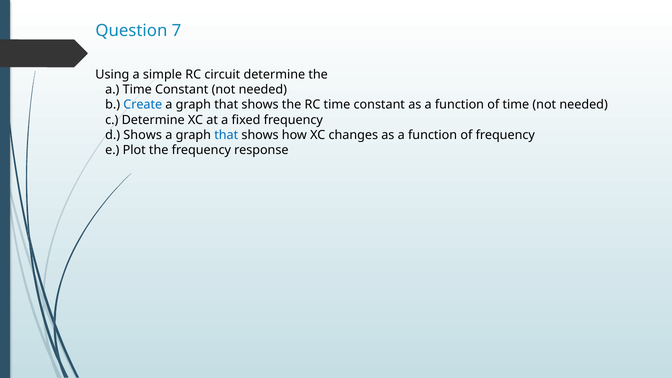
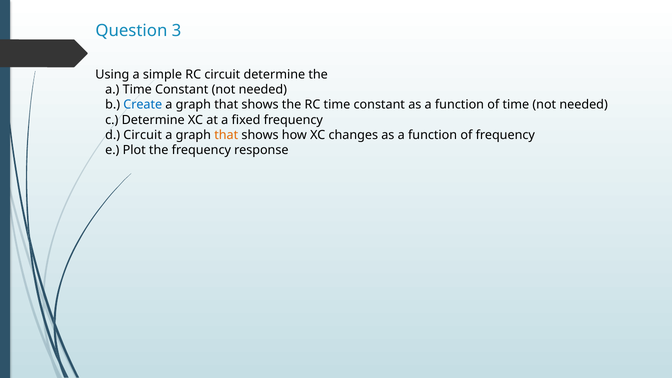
7: 7 -> 3
d Shows: Shows -> Circuit
that at (226, 135) colour: blue -> orange
